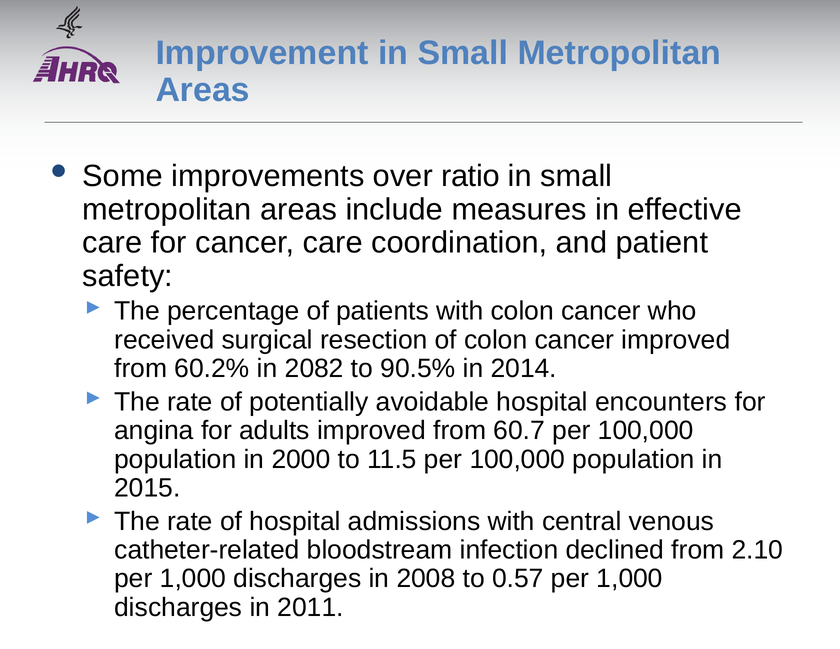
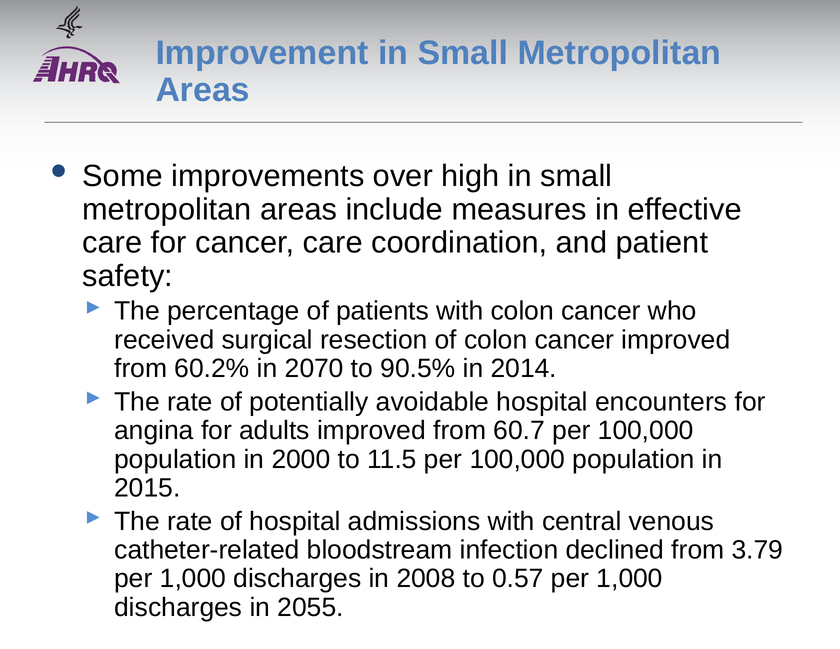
ratio: ratio -> high
2082: 2082 -> 2070
2.10: 2.10 -> 3.79
2011: 2011 -> 2055
